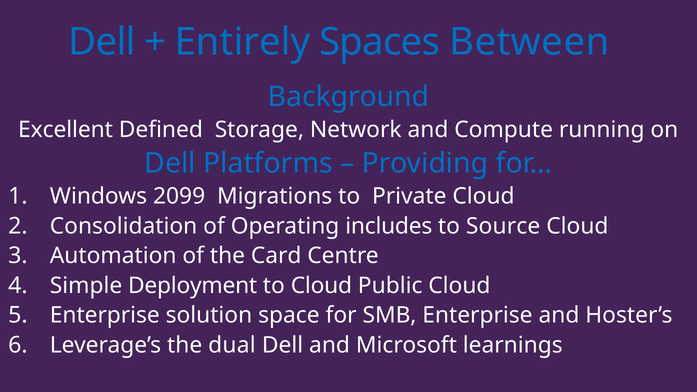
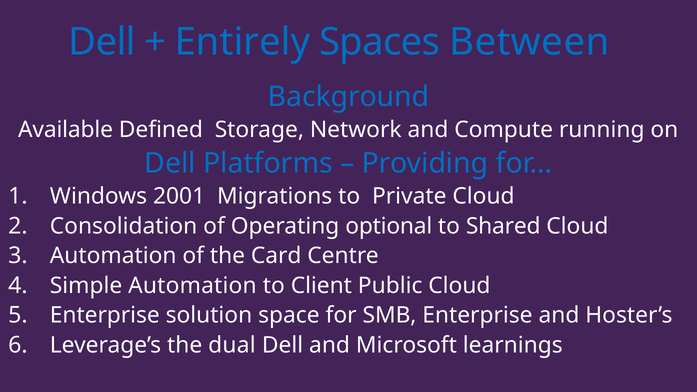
Excellent: Excellent -> Available
2099: 2099 -> 2001
includes: includes -> optional
Source: Source -> Shared
Simple Deployment: Deployment -> Automation
to Cloud: Cloud -> Client
